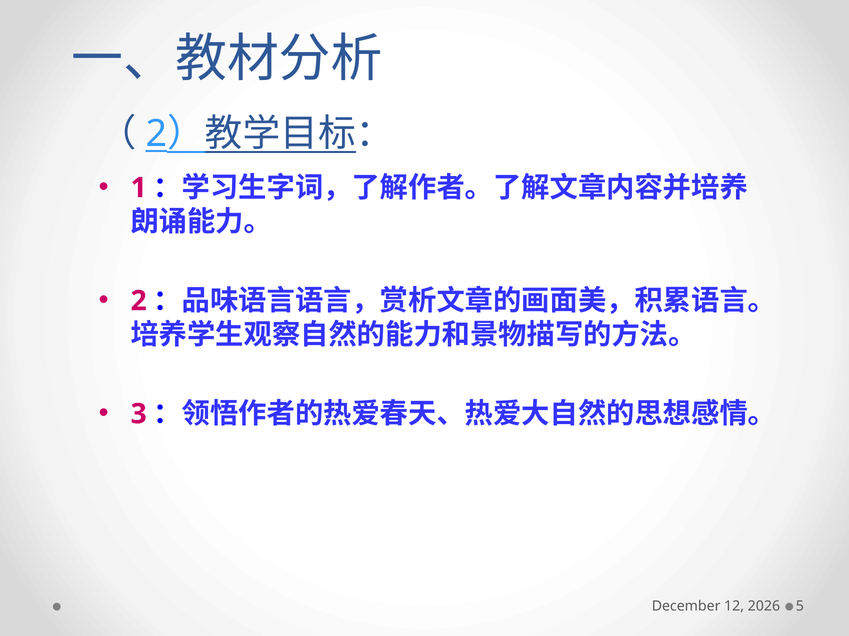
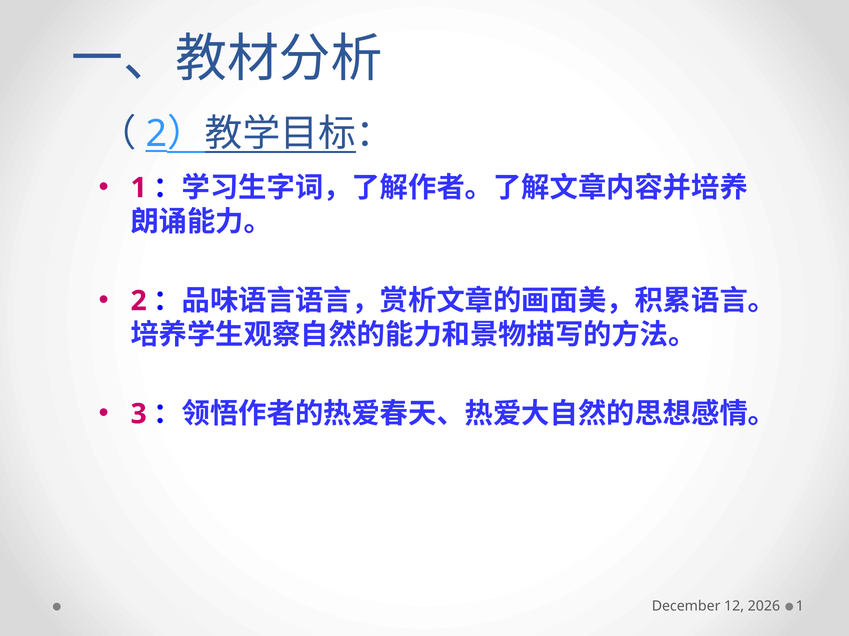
5 at (800, 607): 5 -> 1
